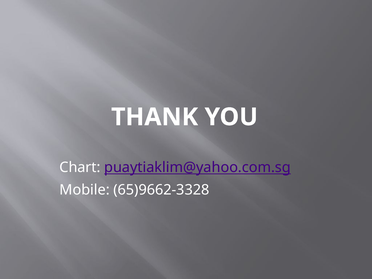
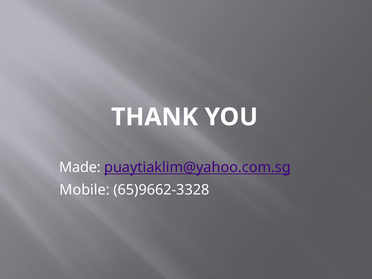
Chart: Chart -> Made
